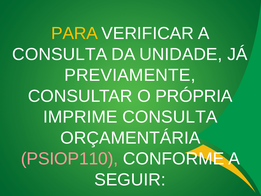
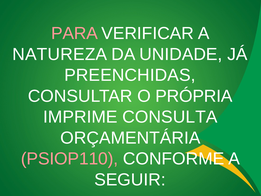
PARA colour: yellow -> pink
CONSULTA at (60, 54): CONSULTA -> NATUREZA
PREVIAMENTE: PREVIAMENTE -> PREENCHIDAS
